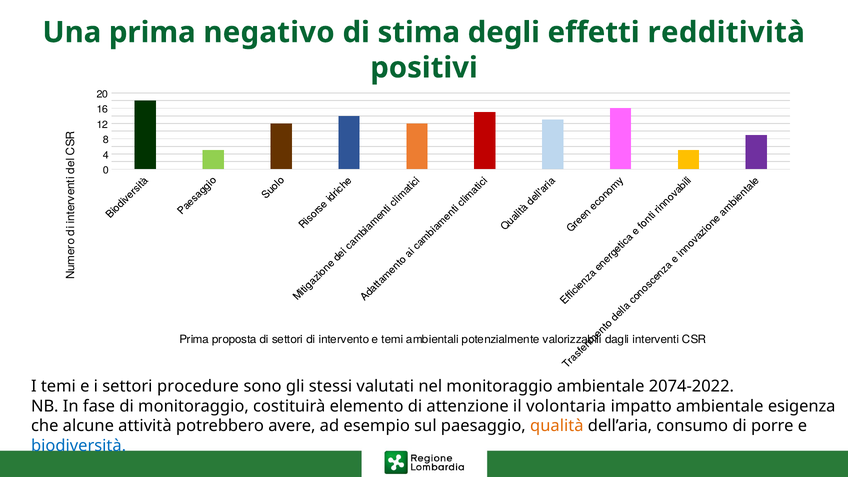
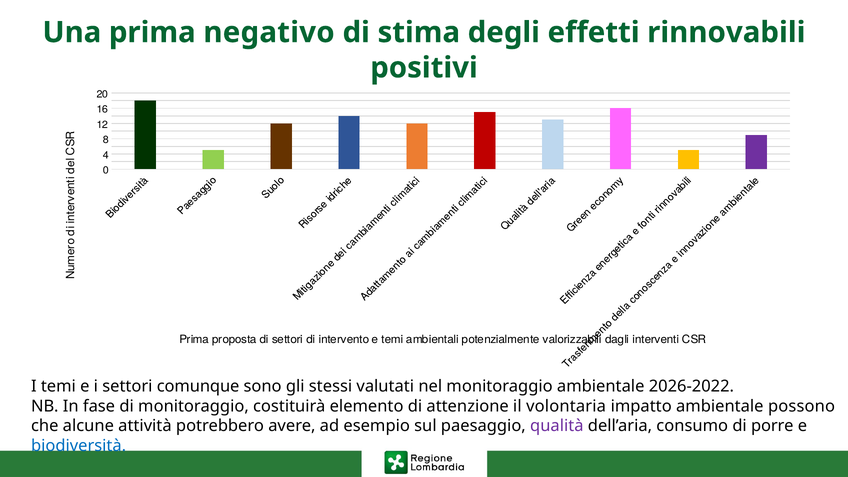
redditività: redditività -> rinnovabili
procedure: procedure -> comunque
2074-2022: 2074-2022 -> 2026-2022
esigenza: esigenza -> possono
qualità colour: orange -> purple
